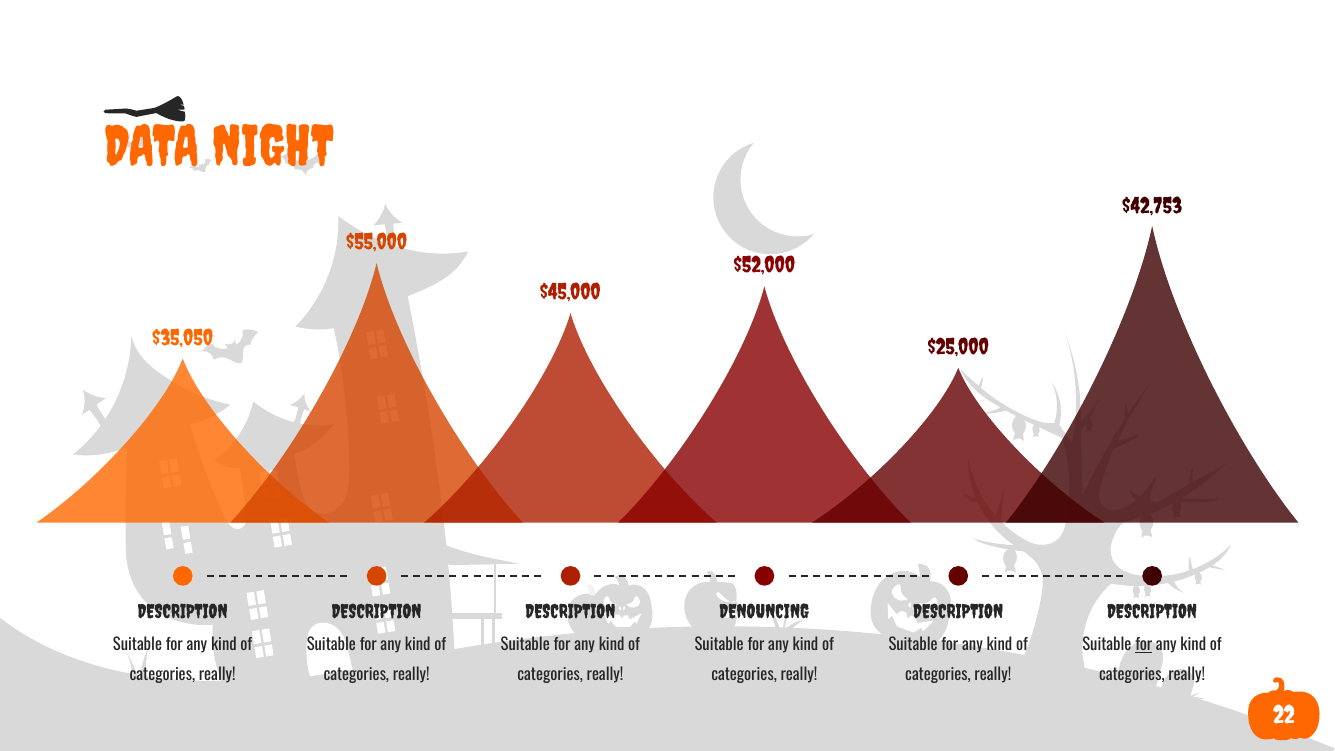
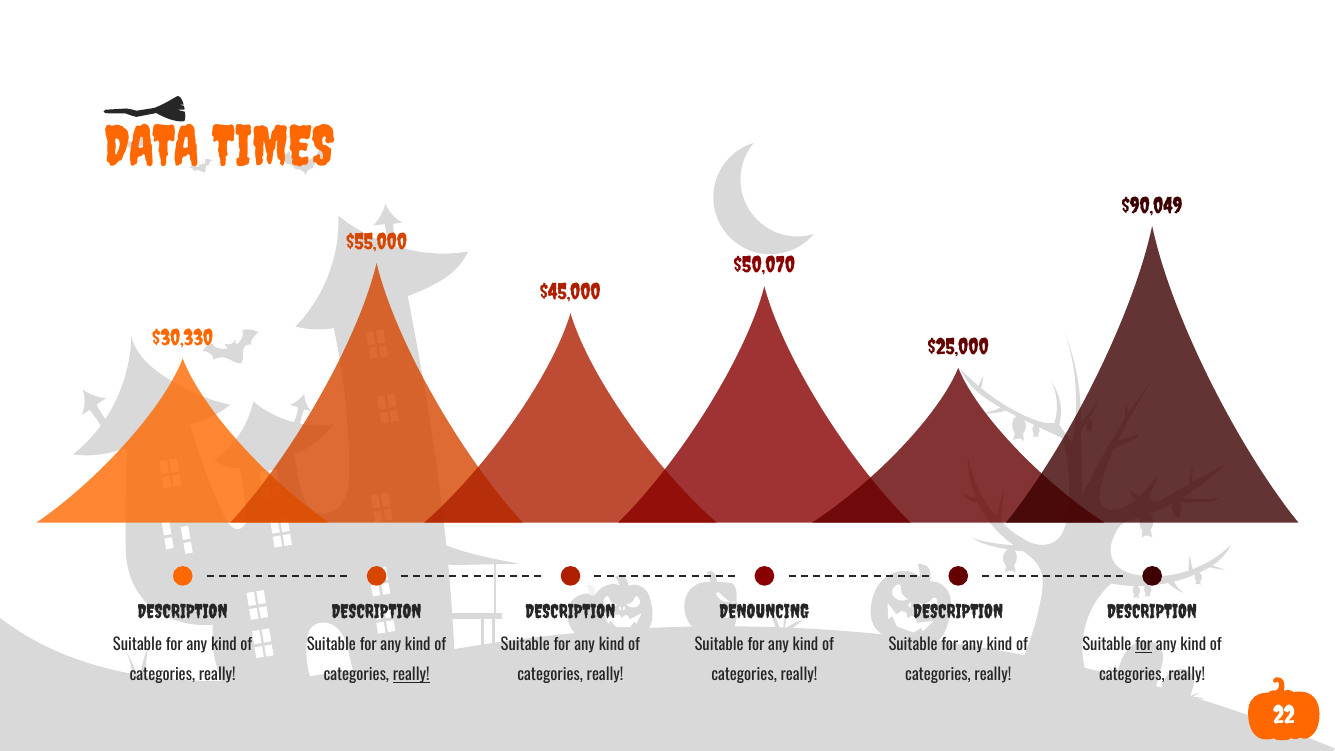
NIGHT: NIGHT -> TIMES
$42,753: $42,753 -> $90,049
$52,000: $52,000 -> $50,070
$35,050: $35,050 -> $30,330
really at (411, 675) underline: none -> present
